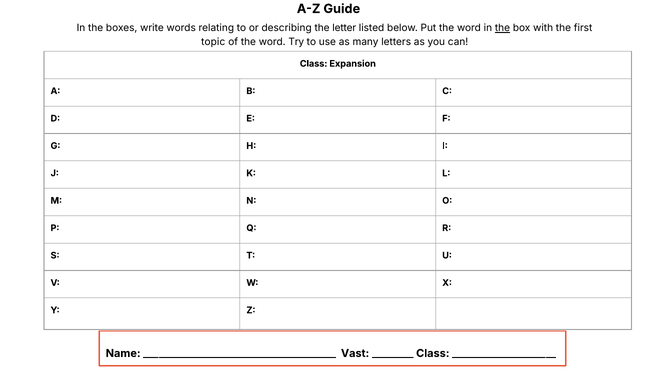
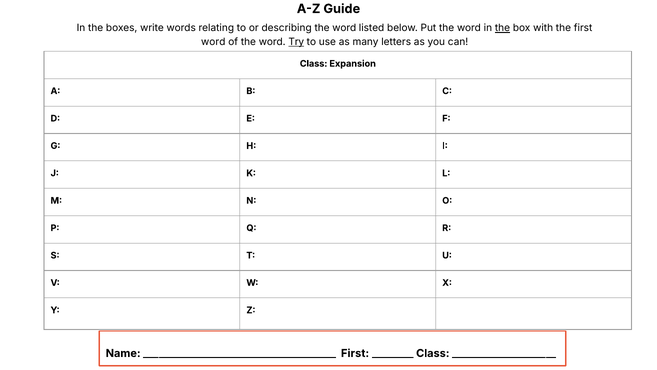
describing the letter: letter -> word
topic at (213, 42): topic -> word
Try underline: none -> present
Vast at (355, 353): Vast -> First
